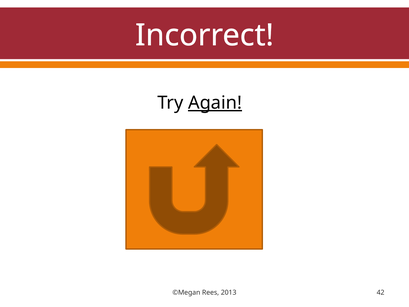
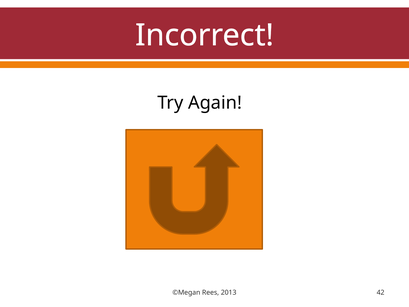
Again underline: present -> none
